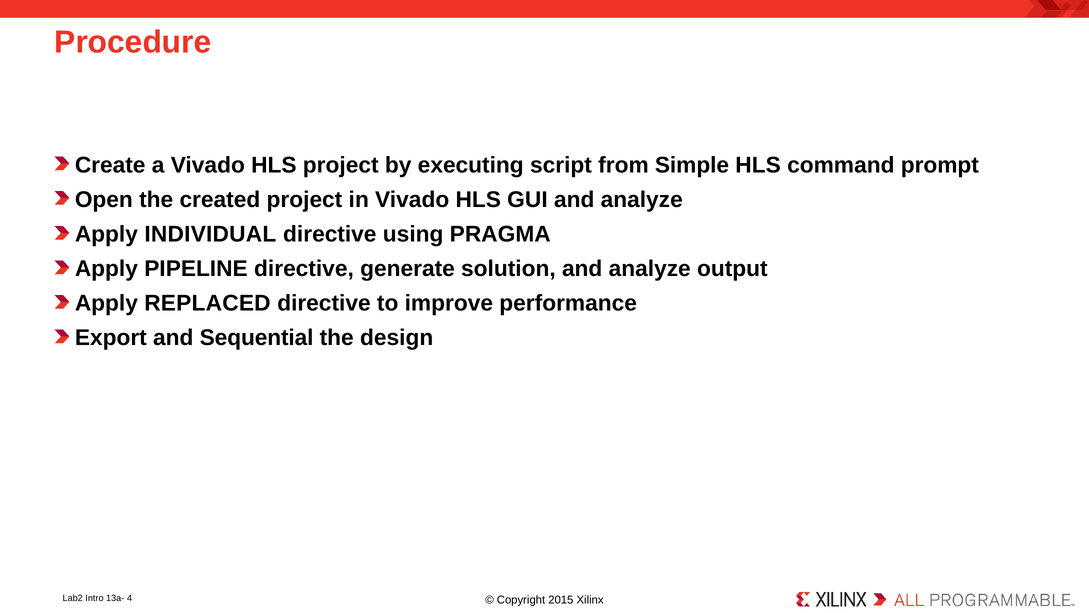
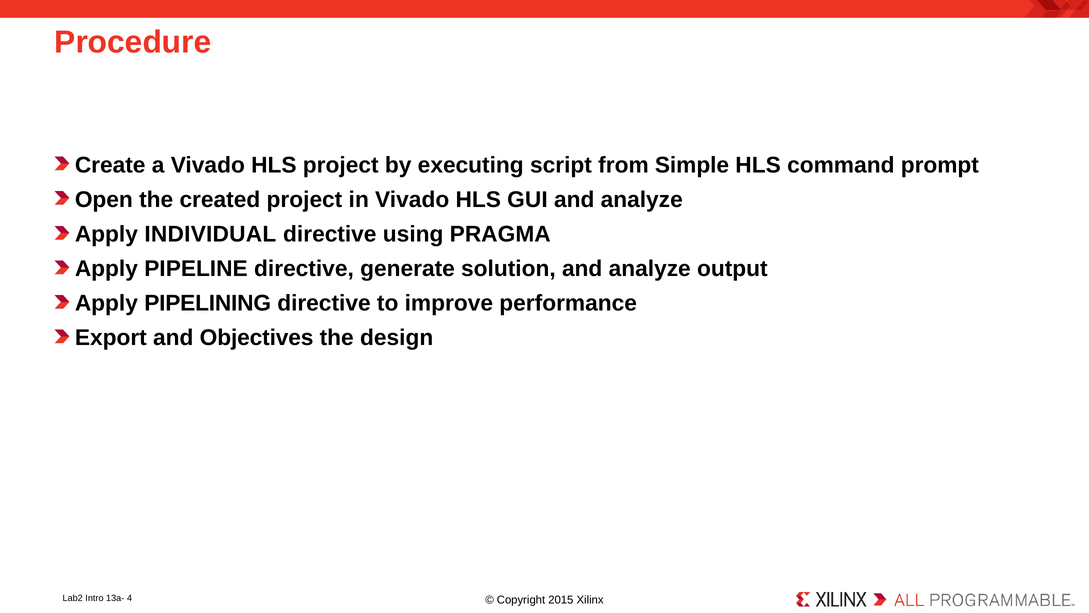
REPLACED: REPLACED -> PIPELINING
Sequential: Sequential -> Objectives
